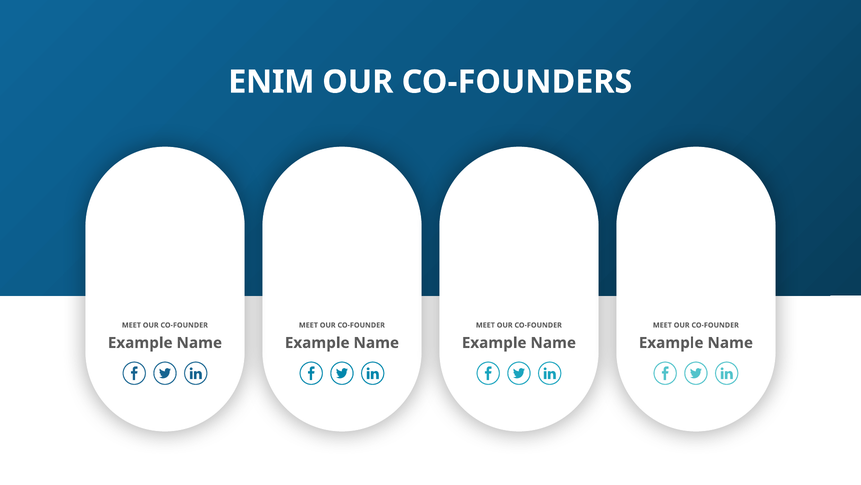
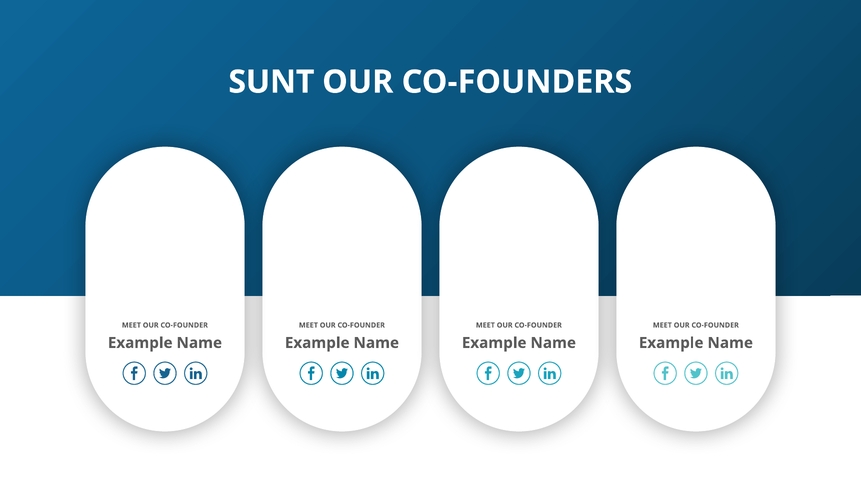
ENIM: ENIM -> SUNT
